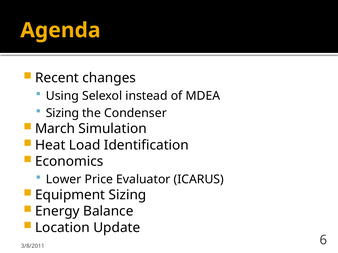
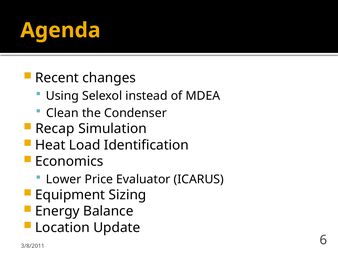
Sizing at (62, 113): Sizing -> Clean
March: March -> Recap
